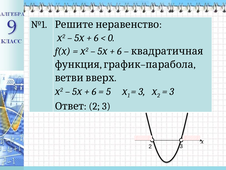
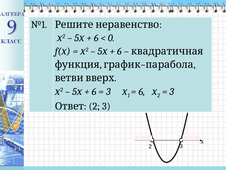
5 at (108, 91): 5 -> 3
3 at (142, 91): 3 -> 6
